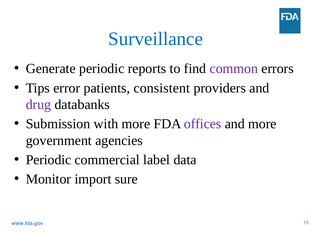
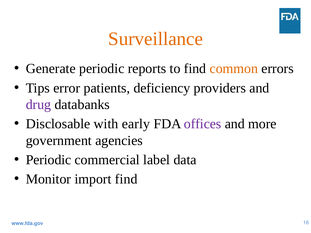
Surveillance colour: blue -> orange
common colour: purple -> orange
consistent: consistent -> deficiency
Submission: Submission -> Disclosable
with more: more -> early
import sure: sure -> find
